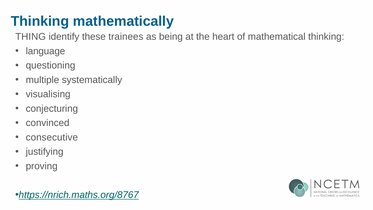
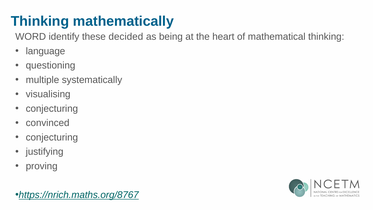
THING: THING -> WORD
trainees: trainees -> decided
consecutive at (52, 137): consecutive -> conjecturing
